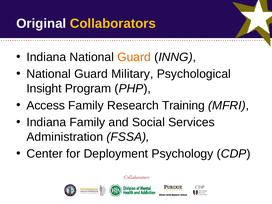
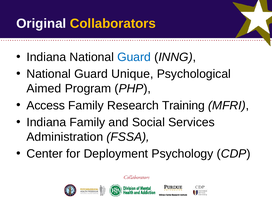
Guard at (134, 57) colour: orange -> blue
Military: Military -> Unique
Insight: Insight -> Aimed
